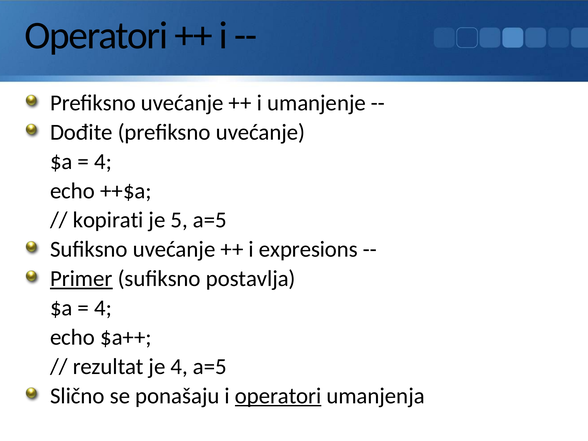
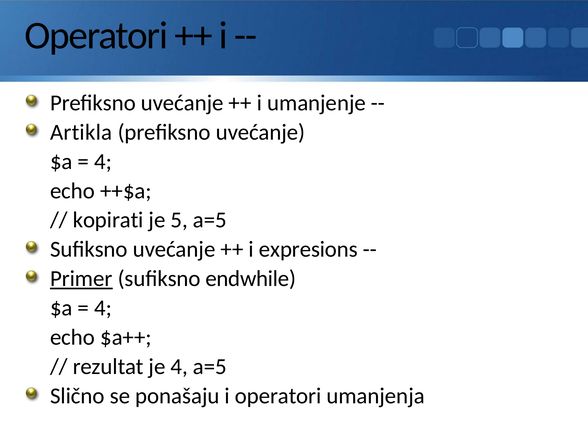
Dođite: Dođite -> Artikla
postavlja: postavlja -> endwhile
operatori at (278, 396) underline: present -> none
